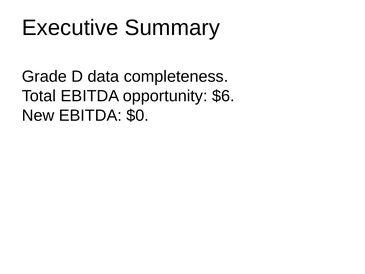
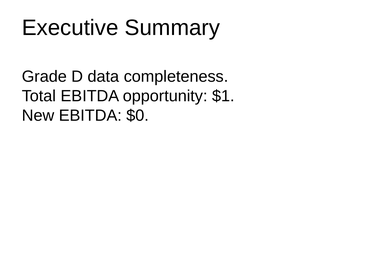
$6: $6 -> $1
